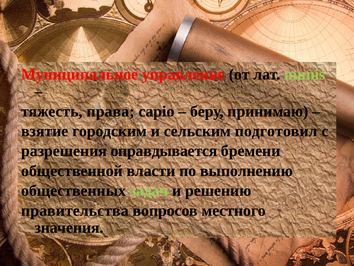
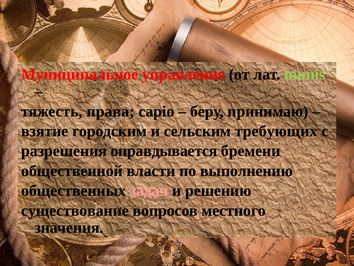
подготовил: подготовил -> требующих
задач colour: light green -> pink
правительства: правительства -> существование
